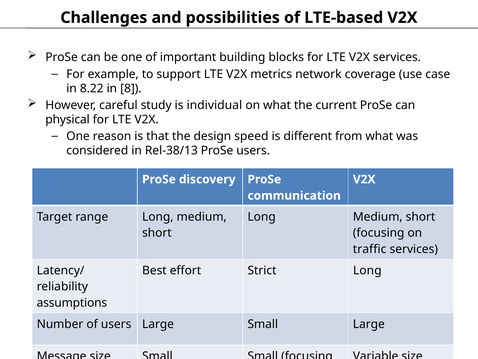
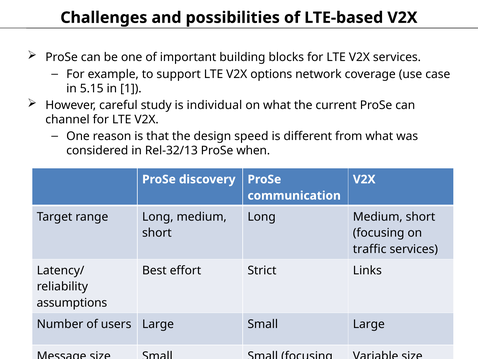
metrics: metrics -> options
8.22: 8.22 -> 5.15
8: 8 -> 1
physical: physical -> channel
Rel-38/13: Rel-38/13 -> Rel-32/13
ProSe users: users -> when
Strict Long: Long -> Links
